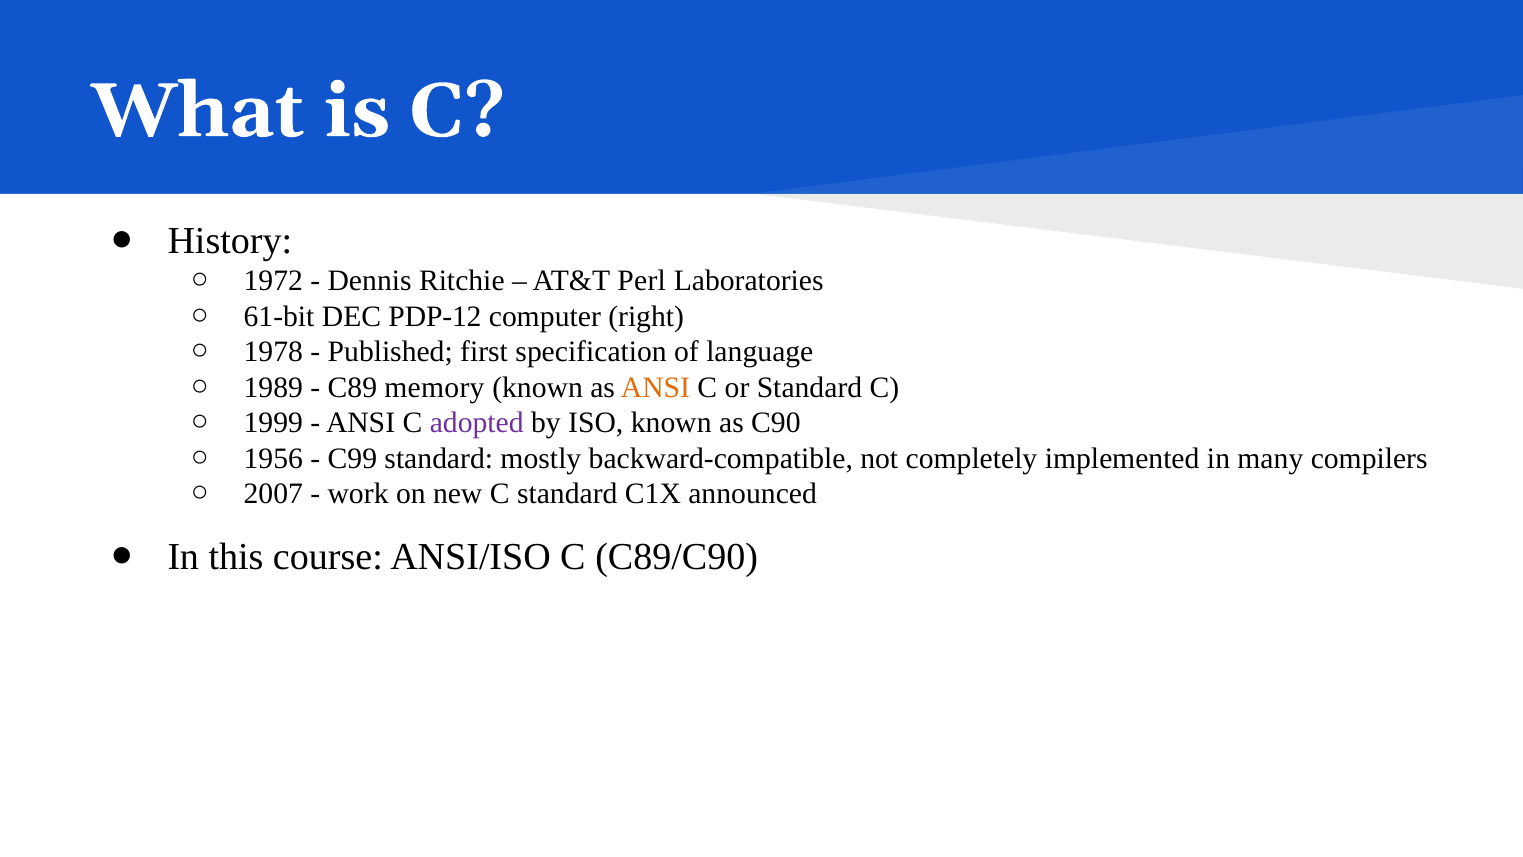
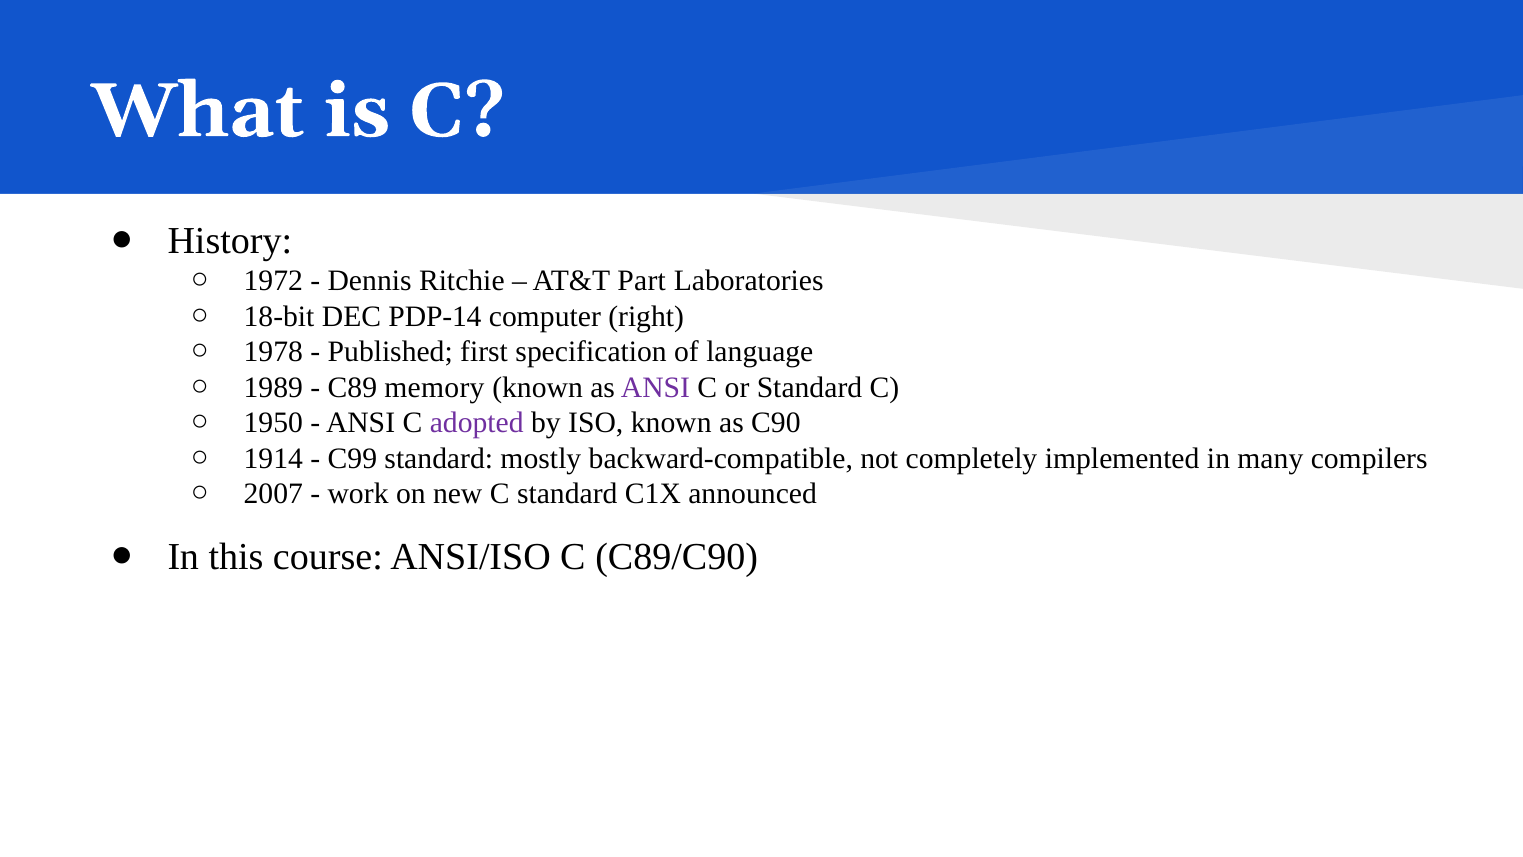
Perl: Perl -> Part
61-bit: 61-bit -> 18-bit
PDP-12: PDP-12 -> PDP-14
ANSI at (655, 387) colour: orange -> purple
1999: 1999 -> 1950
1956: 1956 -> 1914
